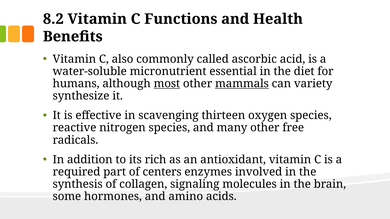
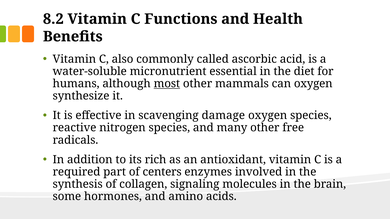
mammals underline: present -> none
can variety: variety -> oxygen
thirteen: thirteen -> damage
